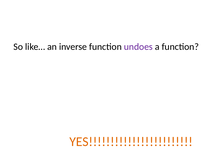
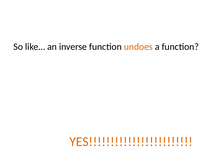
undoes colour: purple -> orange
